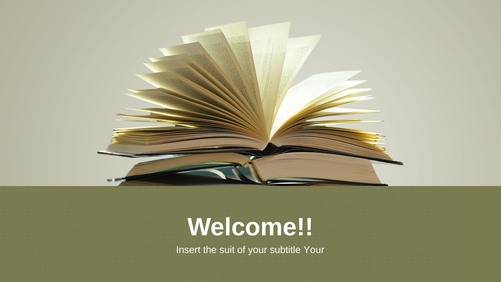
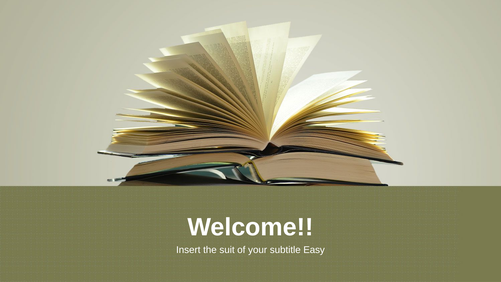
subtitle Your: Your -> Easy
